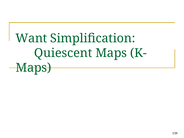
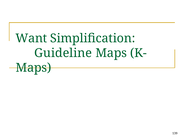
Quiescent: Quiescent -> Guideline
